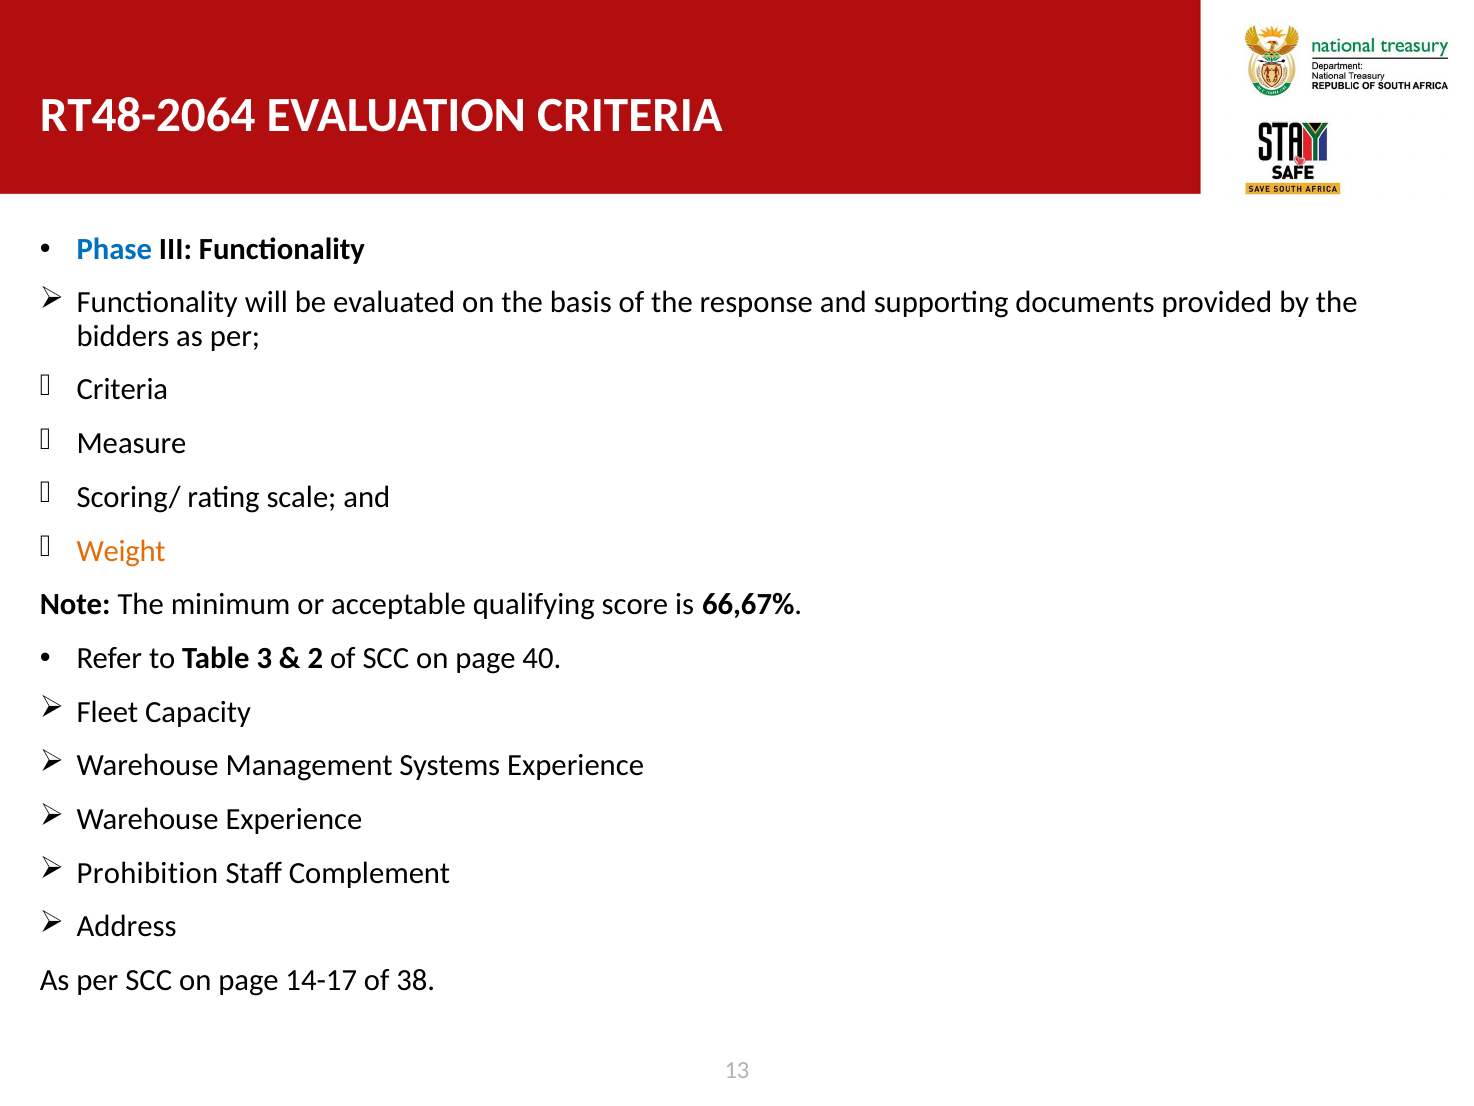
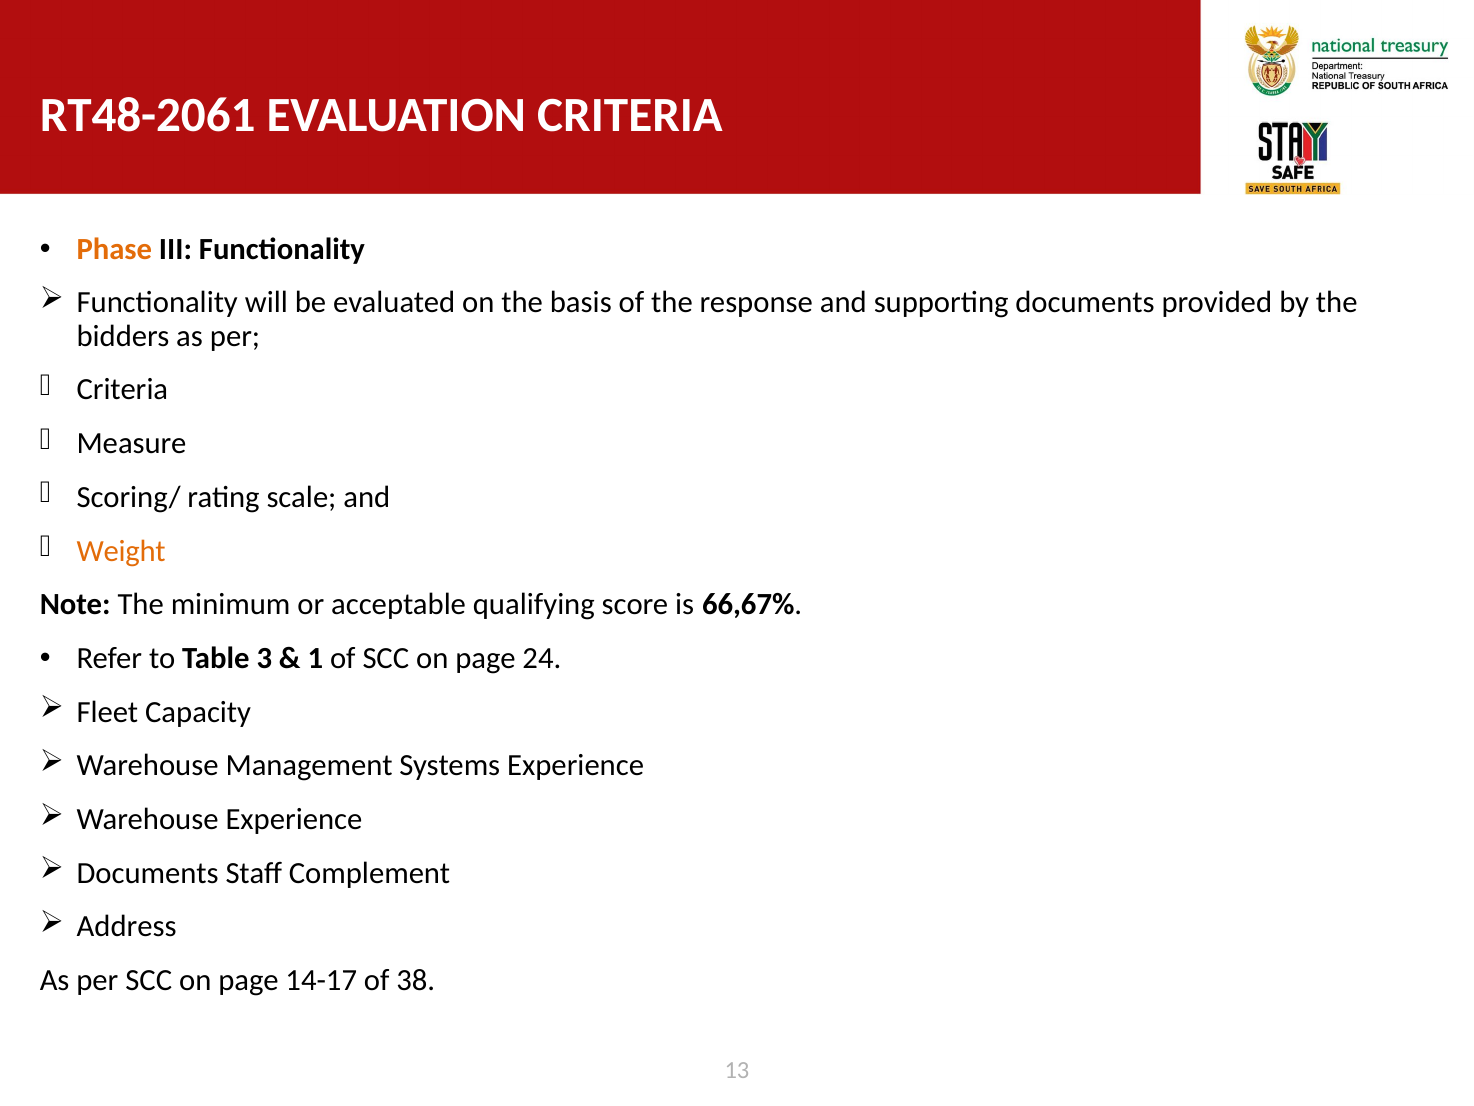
RT48-2064: RT48-2064 -> RT48-2061
Phase colour: blue -> orange
2: 2 -> 1
40: 40 -> 24
Prohibition at (147, 873): Prohibition -> Documents
